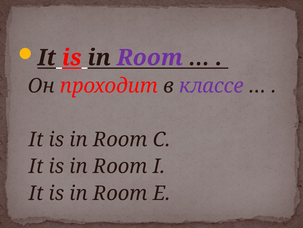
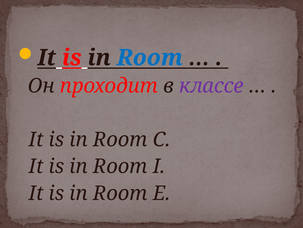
Room at (150, 58) colour: purple -> blue
